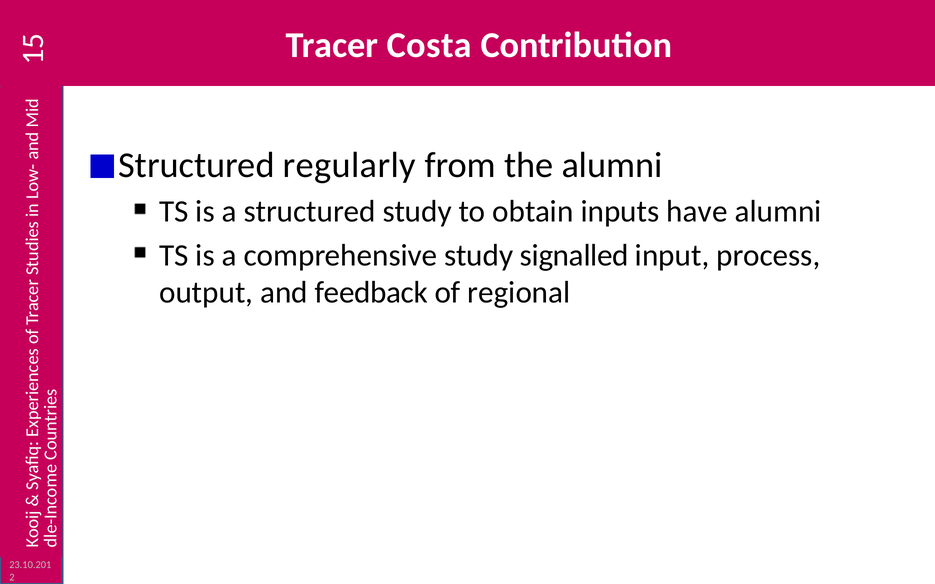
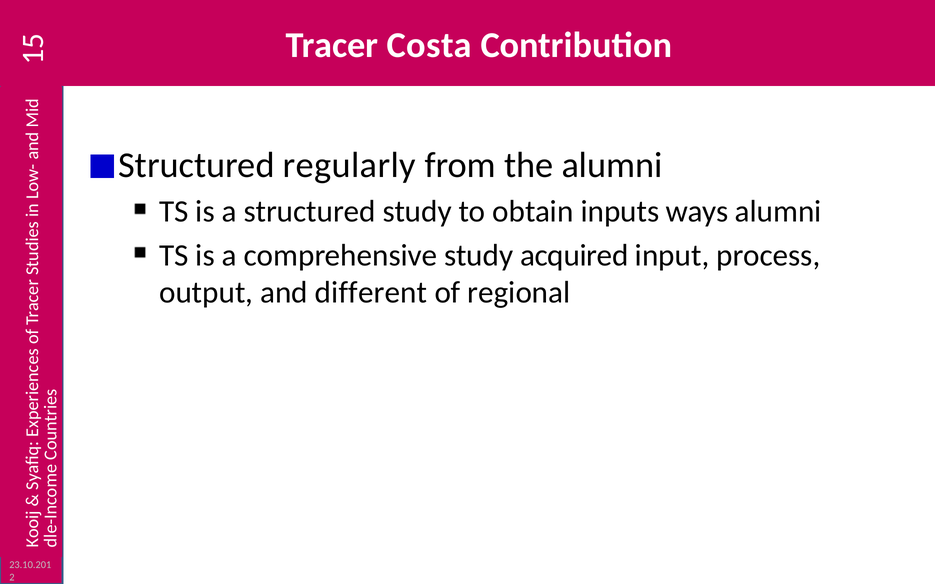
have: have -> ways
signalled: signalled -> acquired
feedback: feedback -> different
